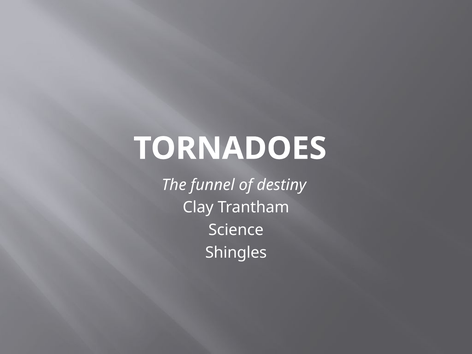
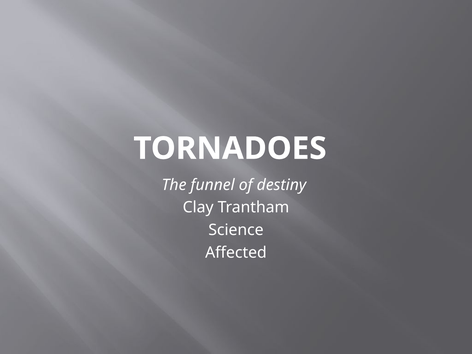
Shingles: Shingles -> Affected
